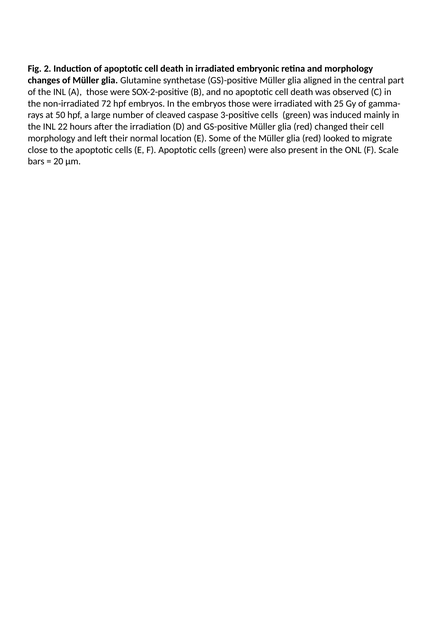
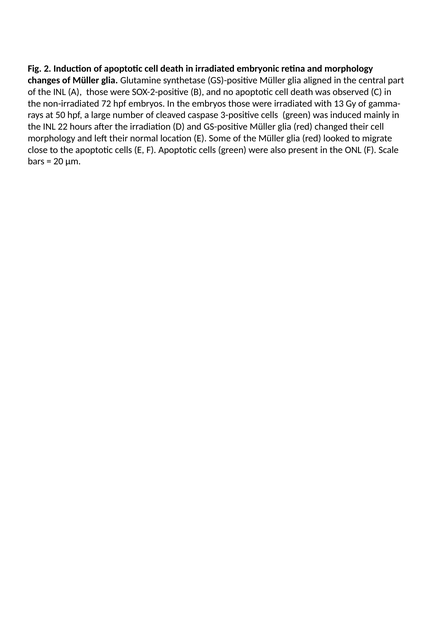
25: 25 -> 13
